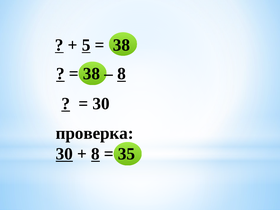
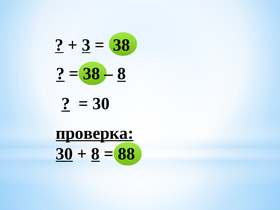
5: 5 -> 3
проверка underline: none -> present
35: 35 -> 88
